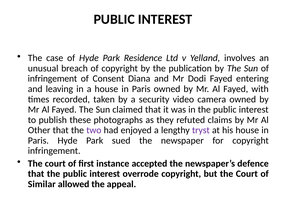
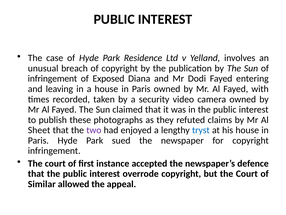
Consent: Consent -> Exposed
Other: Other -> Sheet
tryst colour: purple -> blue
